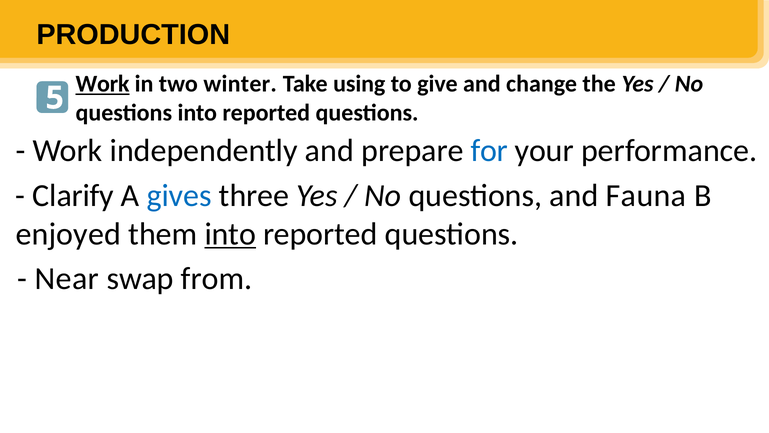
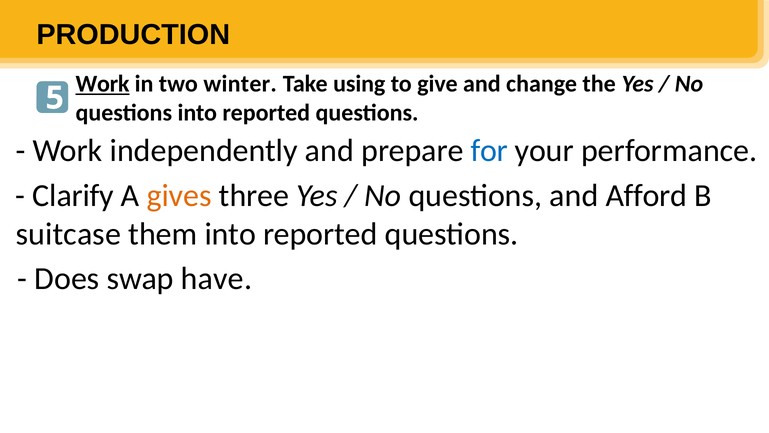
gives colour: blue -> orange
Fauna: Fauna -> Afford
enjoyed: enjoyed -> suitcase
into at (230, 234) underline: present -> none
Near: Near -> Does
from: from -> have
